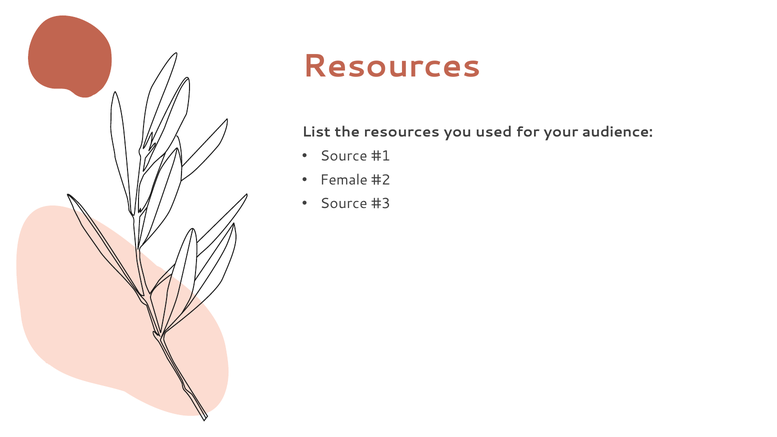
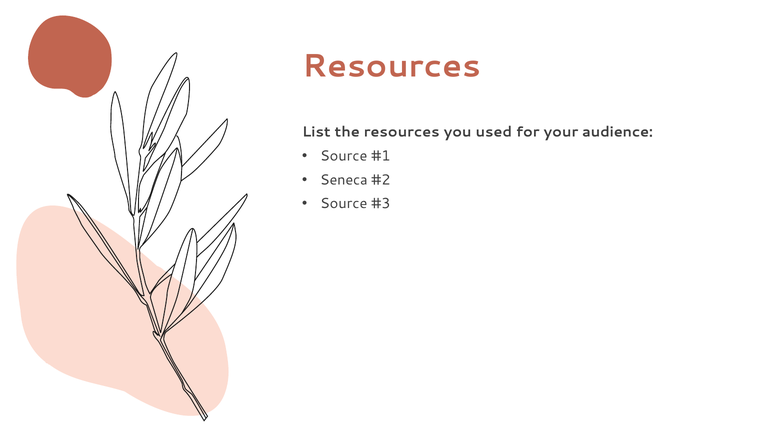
Female: Female -> Seneca
